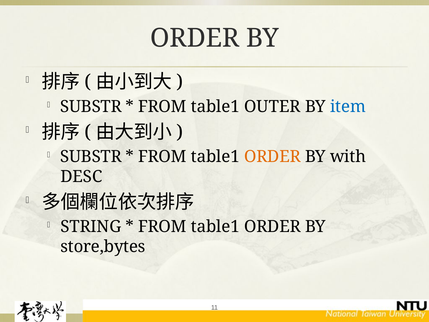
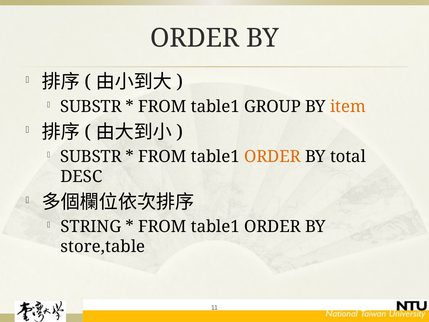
OUTER: OUTER -> GROUP
item colour: blue -> orange
with: with -> total
store,bytes: store,bytes -> store,table
